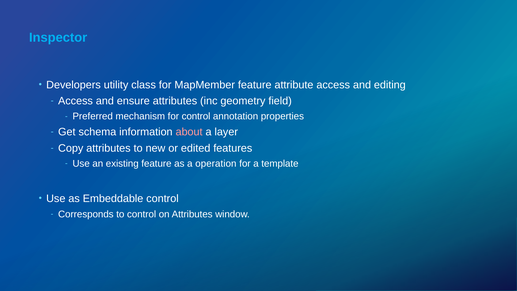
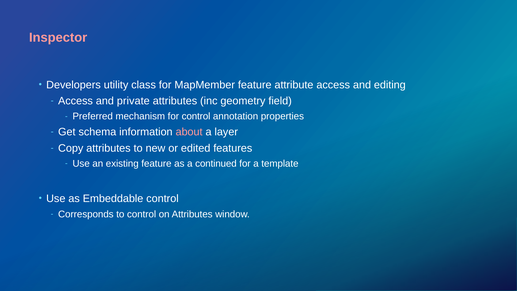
Inspector colour: light blue -> pink
ensure: ensure -> private
operation: operation -> continued
